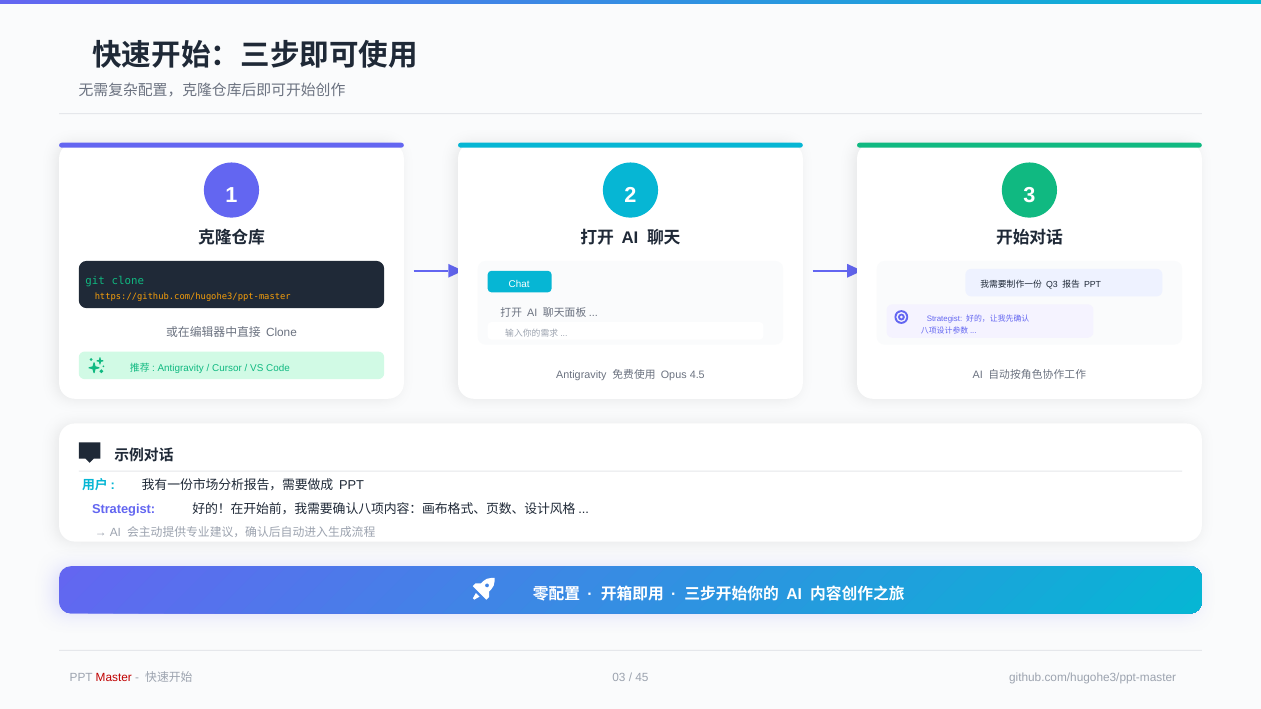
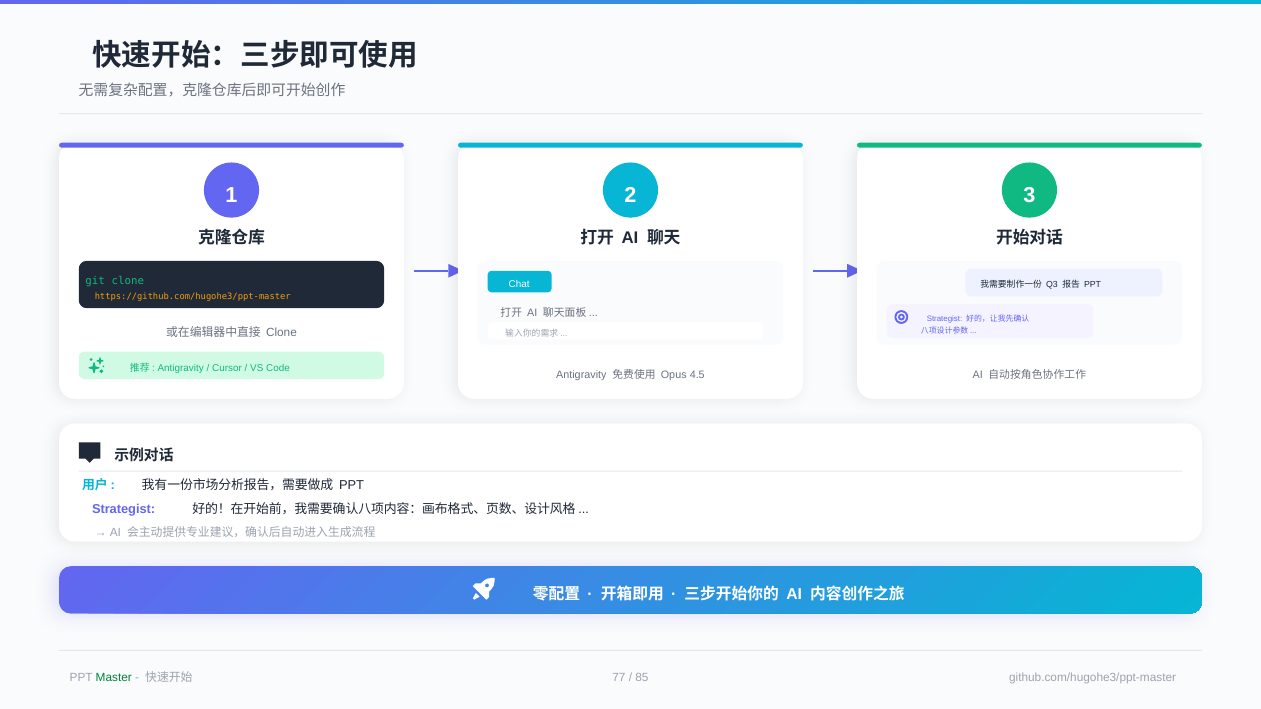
Master colour: red -> green
03: 03 -> 77
45: 45 -> 85
